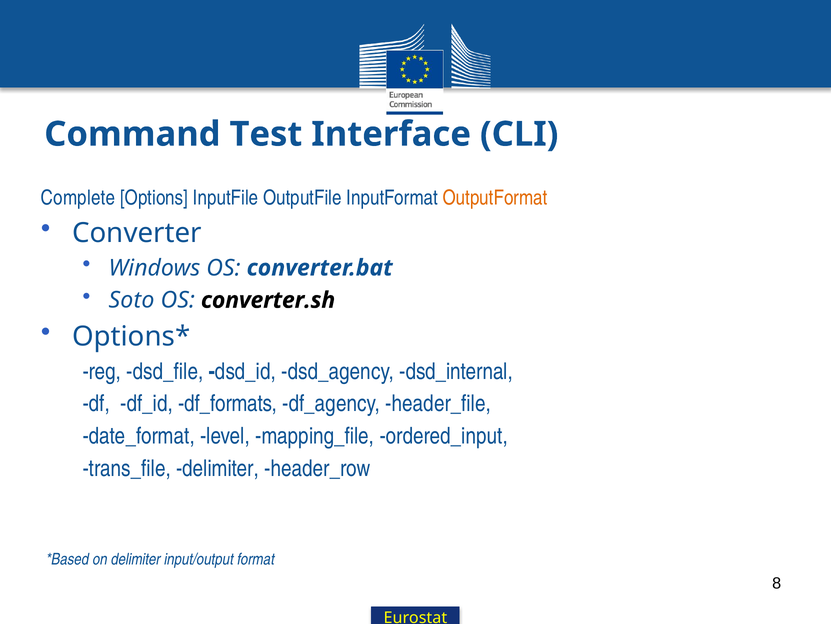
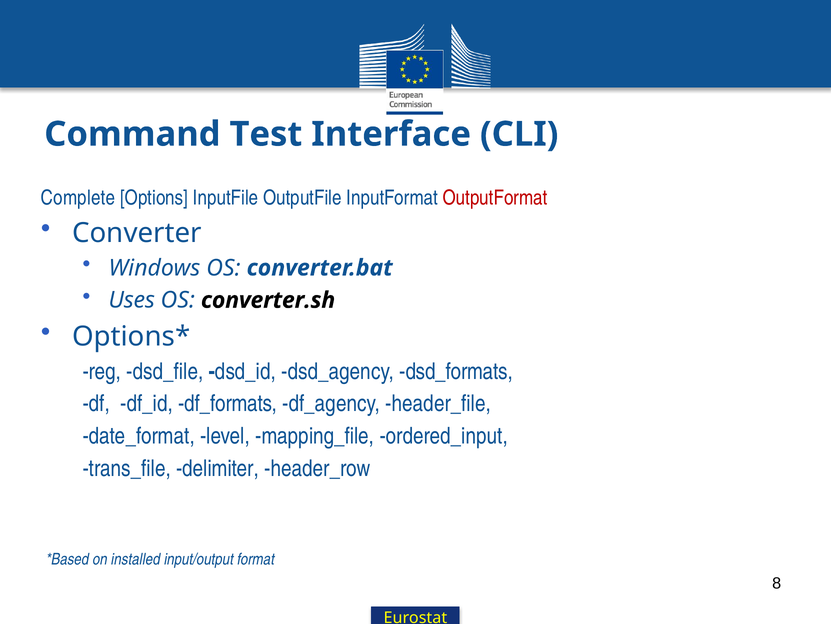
OutputFormat colour: orange -> red
Soto: Soto -> Uses
dsd_internal: dsd_internal -> dsd_formats
on delimiter: delimiter -> installed
